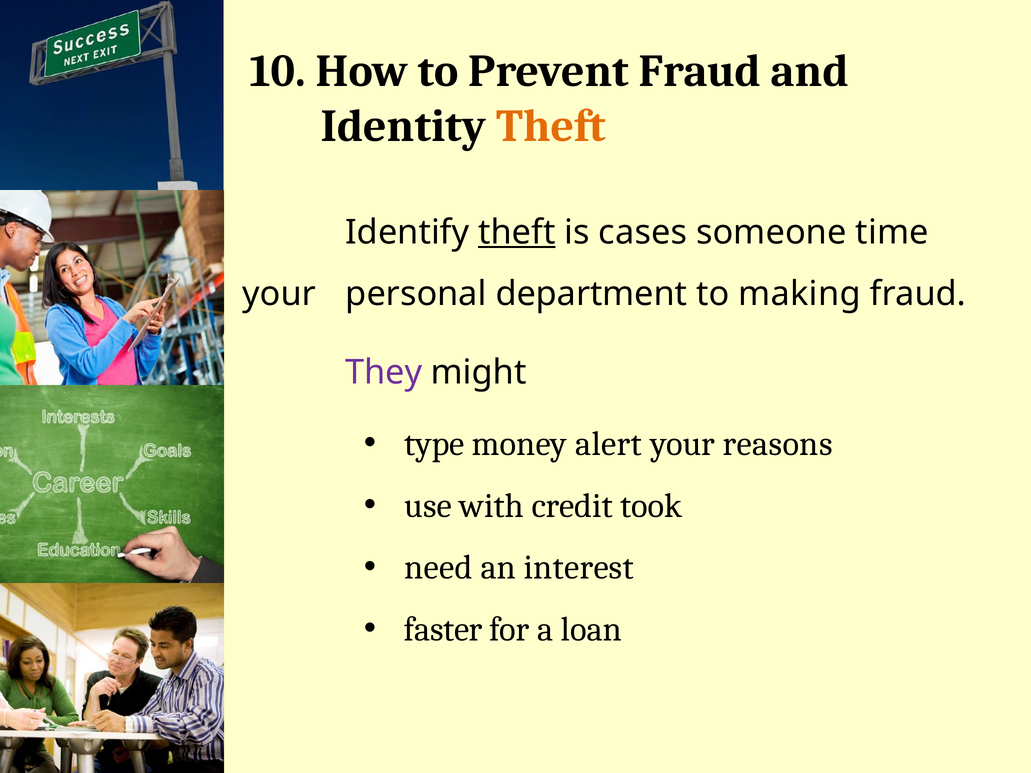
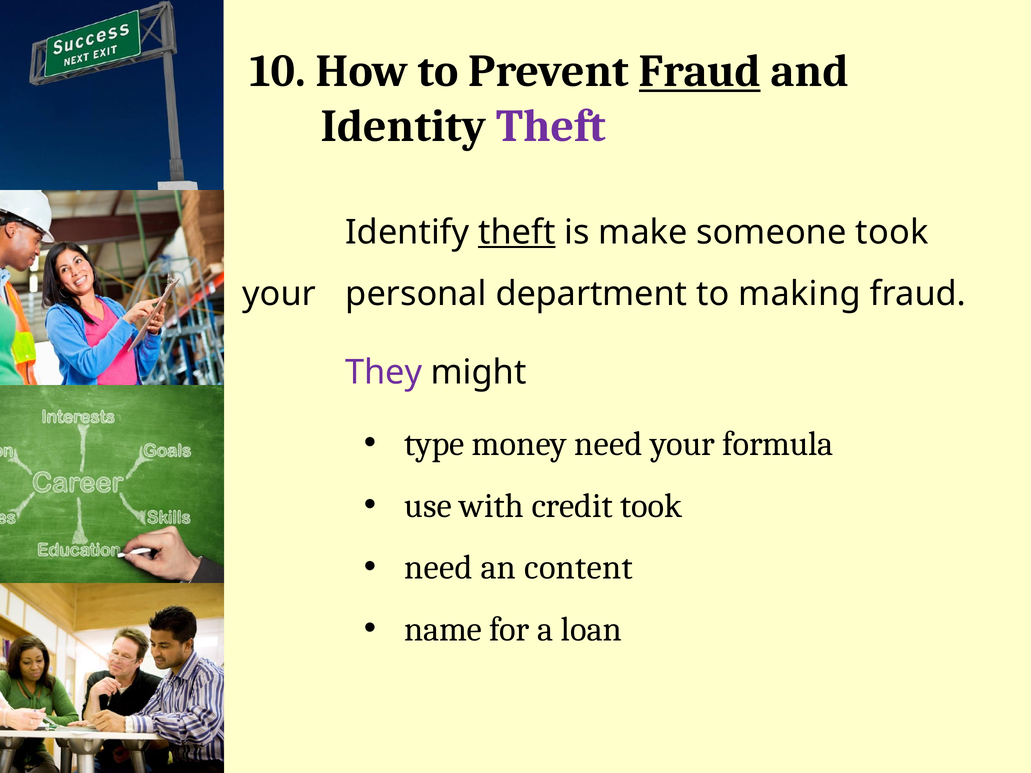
Fraud at (700, 71) underline: none -> present
Theft at (551, 126) colour: orange -> purple
cases: cases -> make
someone time: time -> took
money alert: alert -> need
reasons: reasons -> formula
interest: interest -> content
faster: faster -> name
